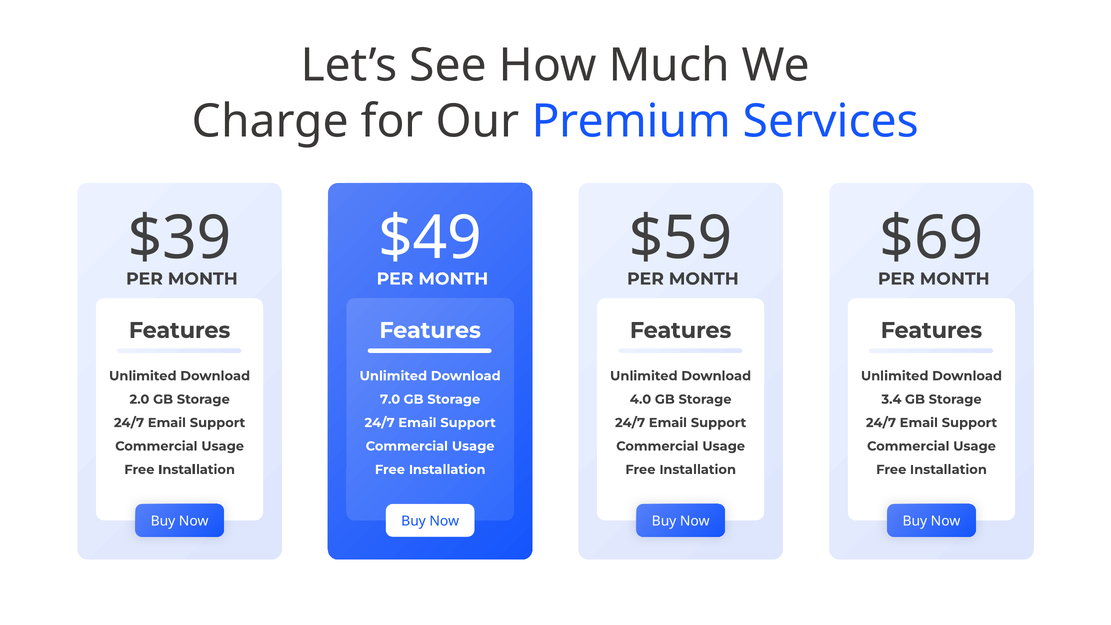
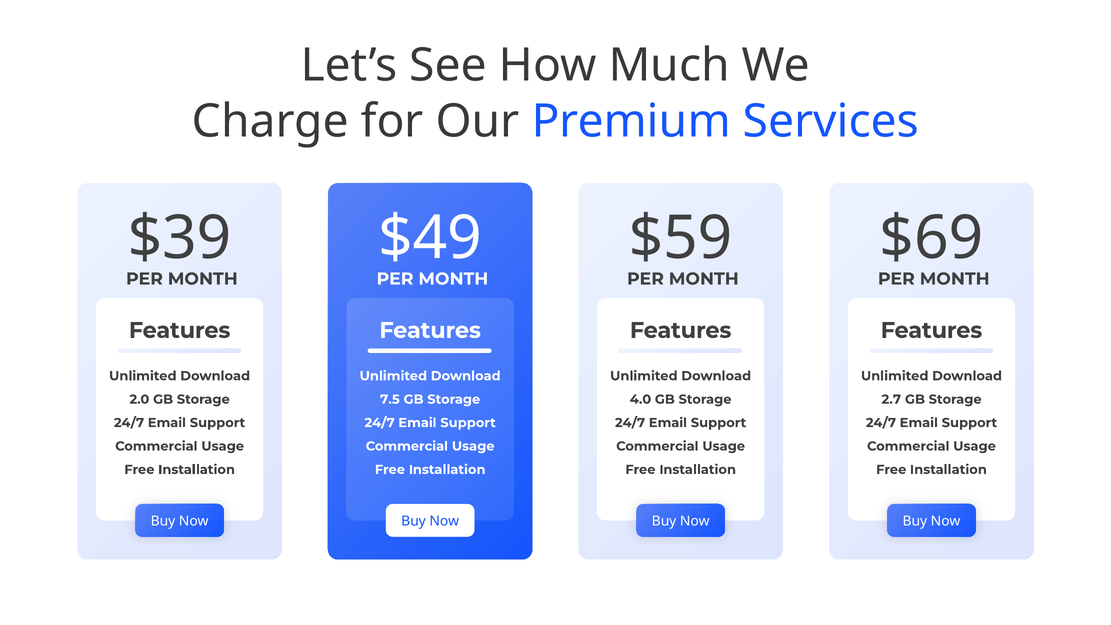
7.0: 7.0 -> 7.5
3.4: 3.4 -> 2.7
